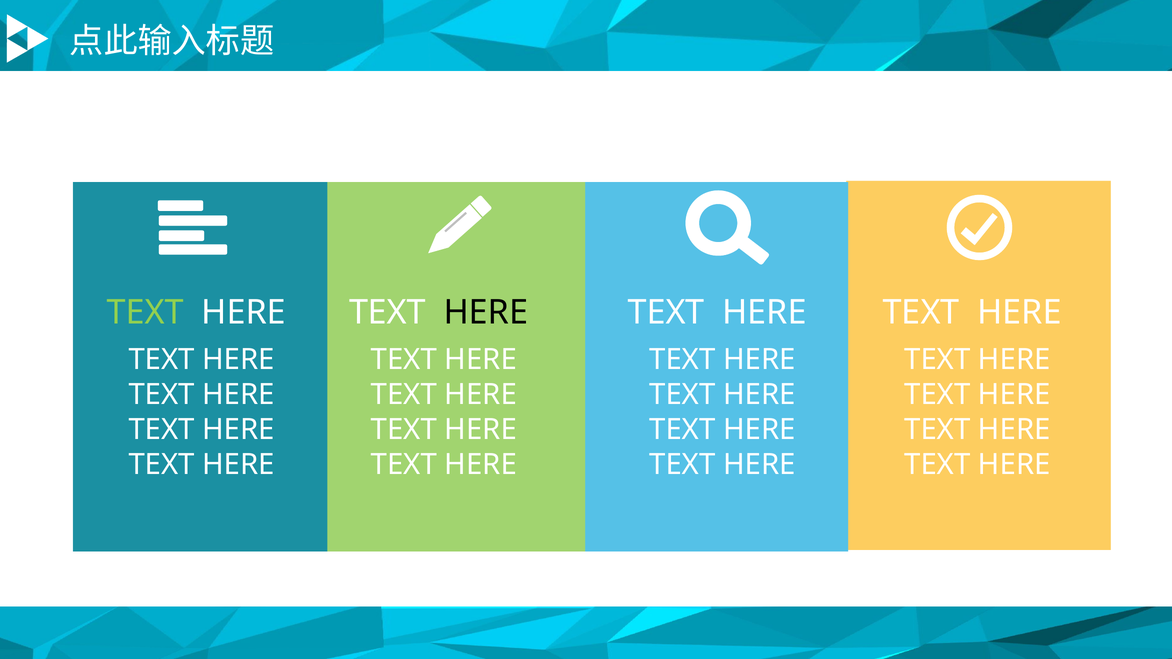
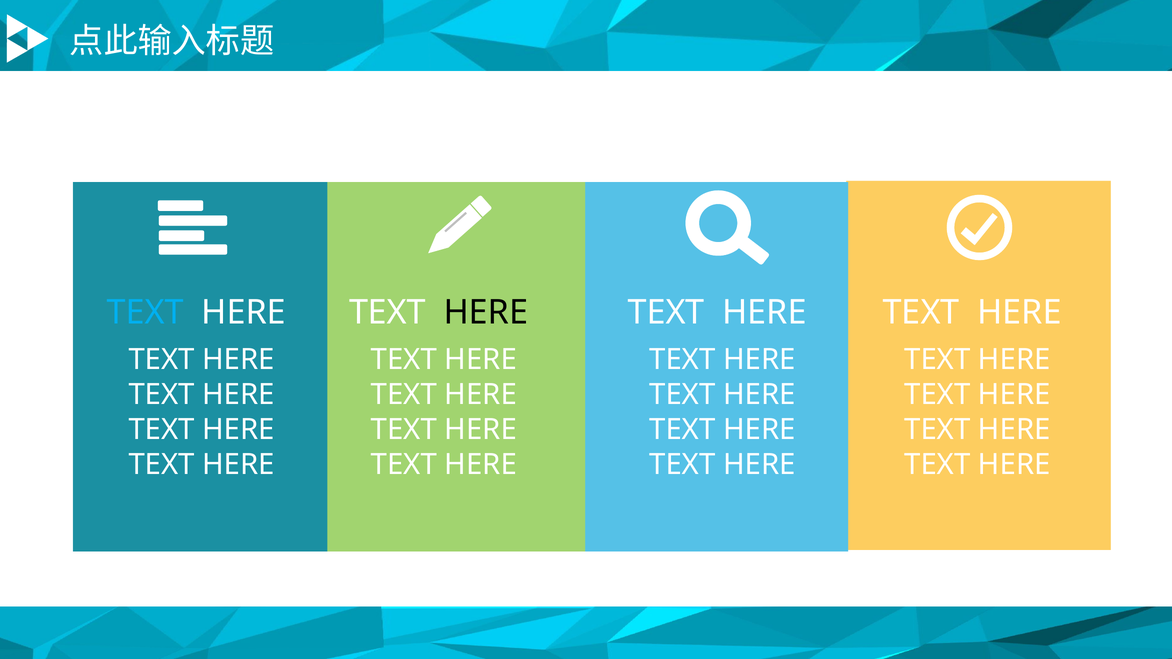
TEXT at (145, 312) colour: light green -> light blue
